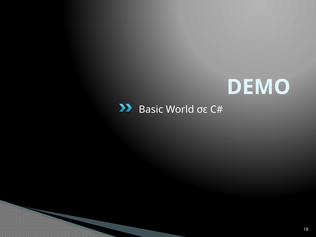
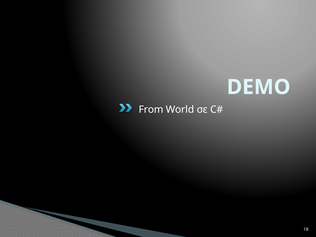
Basic: Basic -> From
